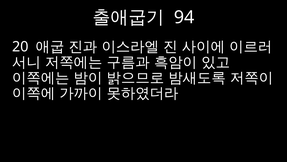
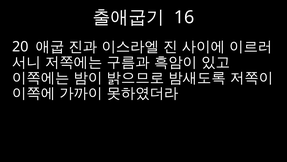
94: 94 -> 16
